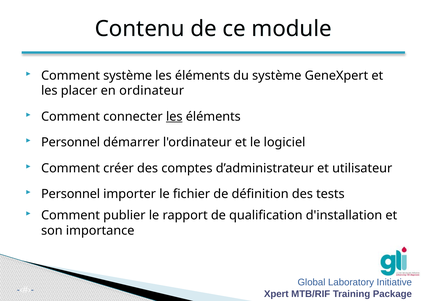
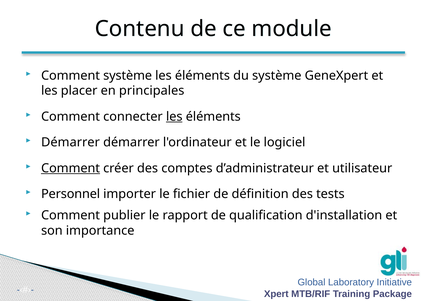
ordinateur: ordinateur -> principales
Personnel at (71, 143): Personnel -> Démarrer
Comment at (71, 168) underline: none -> present
